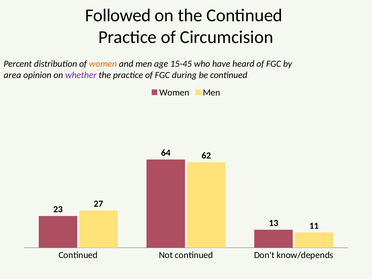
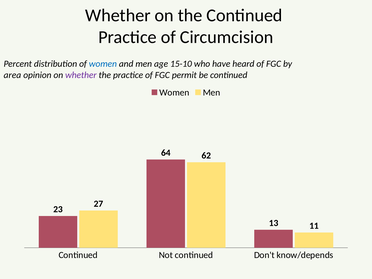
Followed at (118, 15): Followed -> Whether
women at (103, 64) colour: orange -> blue
15-45: 15-45 -> 15-10
during: during -> permit
